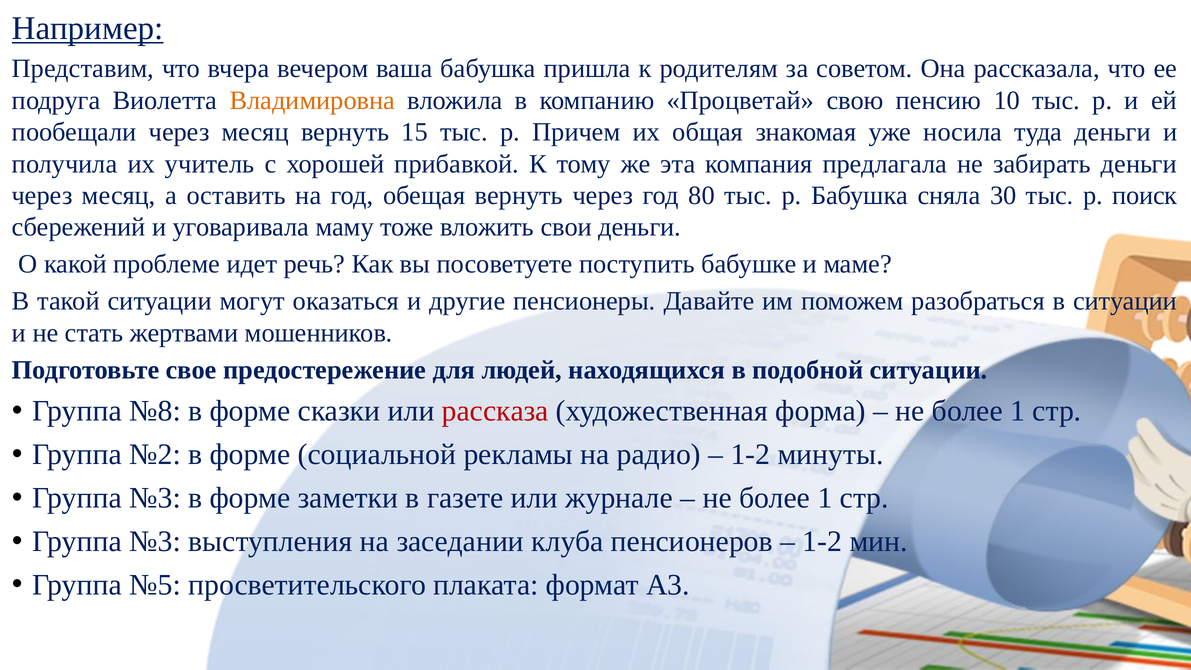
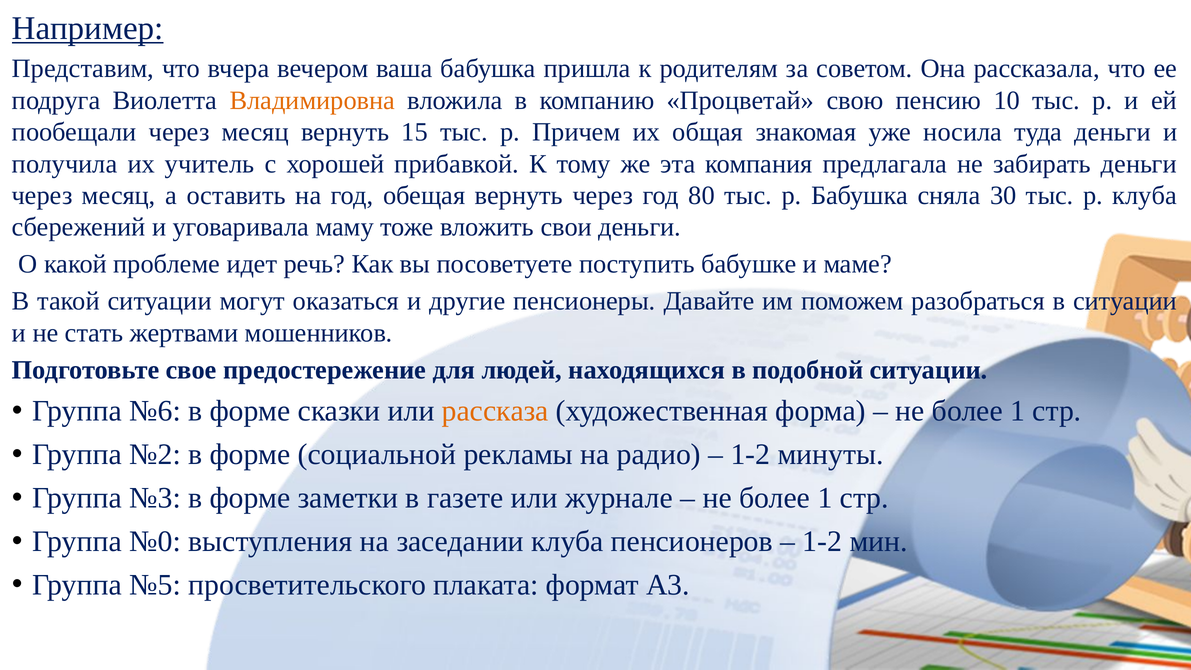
р поиск: поиск -> клуба
№8: №8 -> №6
рассказа colour: red -> orange
№3 at (155, 541): №3 -> №0
